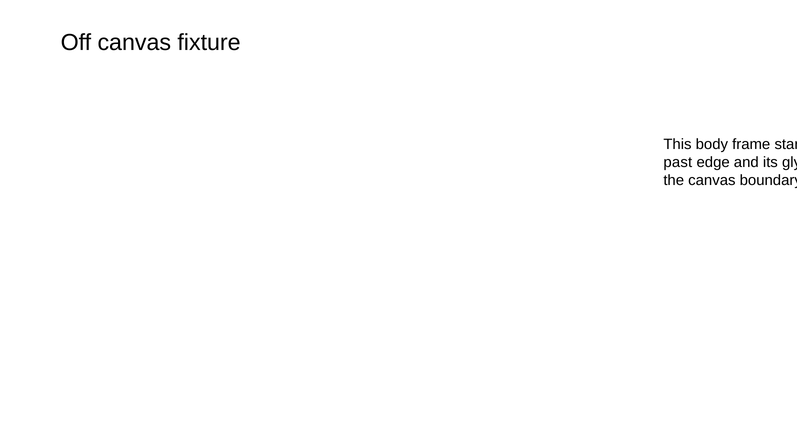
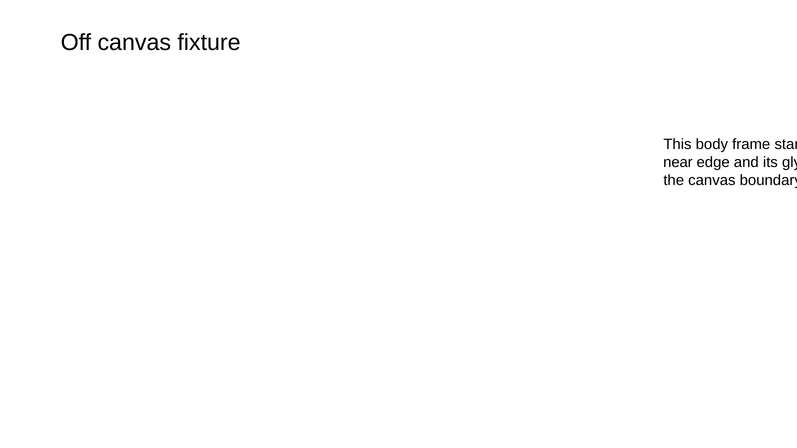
past at (678, 162): past -> near
